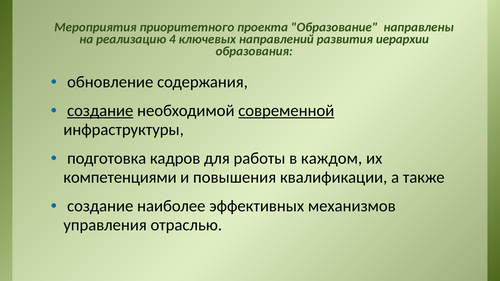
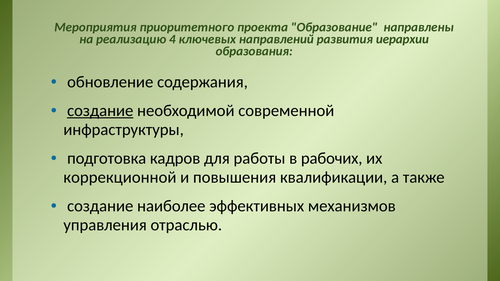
современной underline: present -> none
каждом: каждом -> рабочих
компетенциями: компетенциями -> коррекционной
